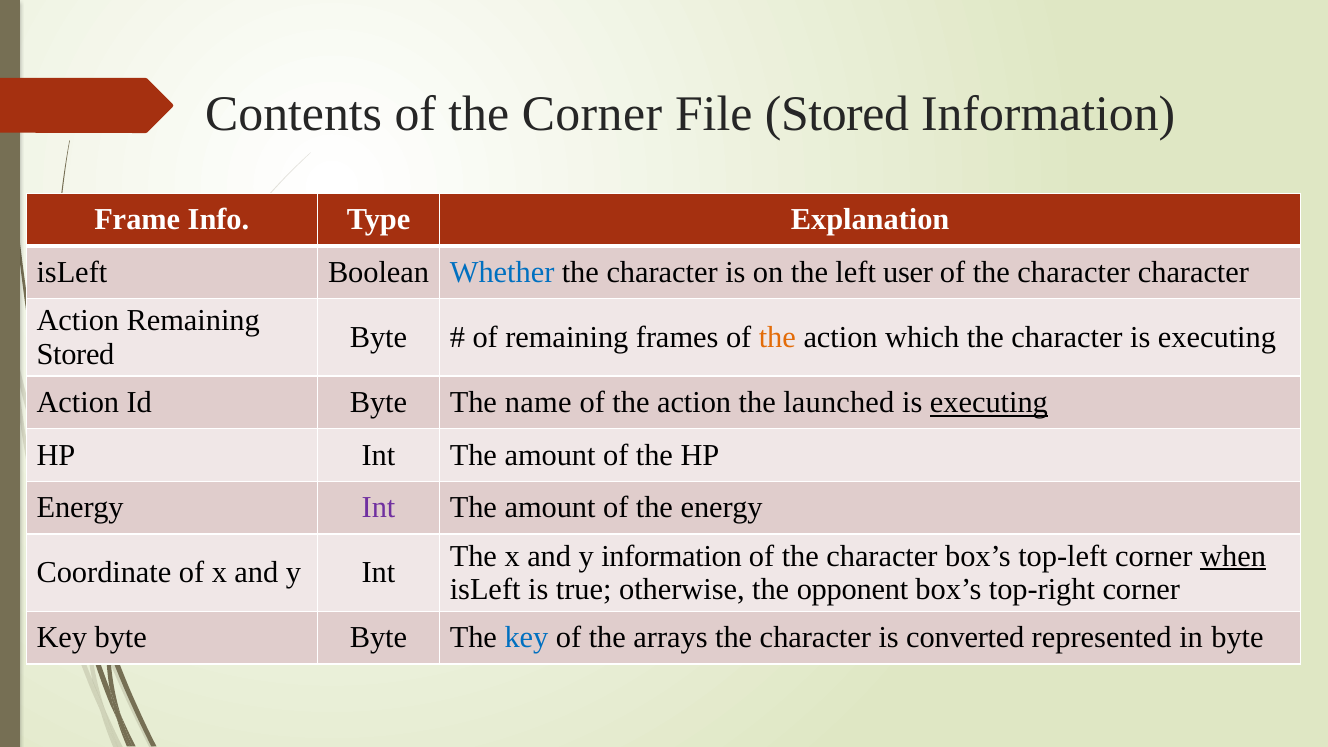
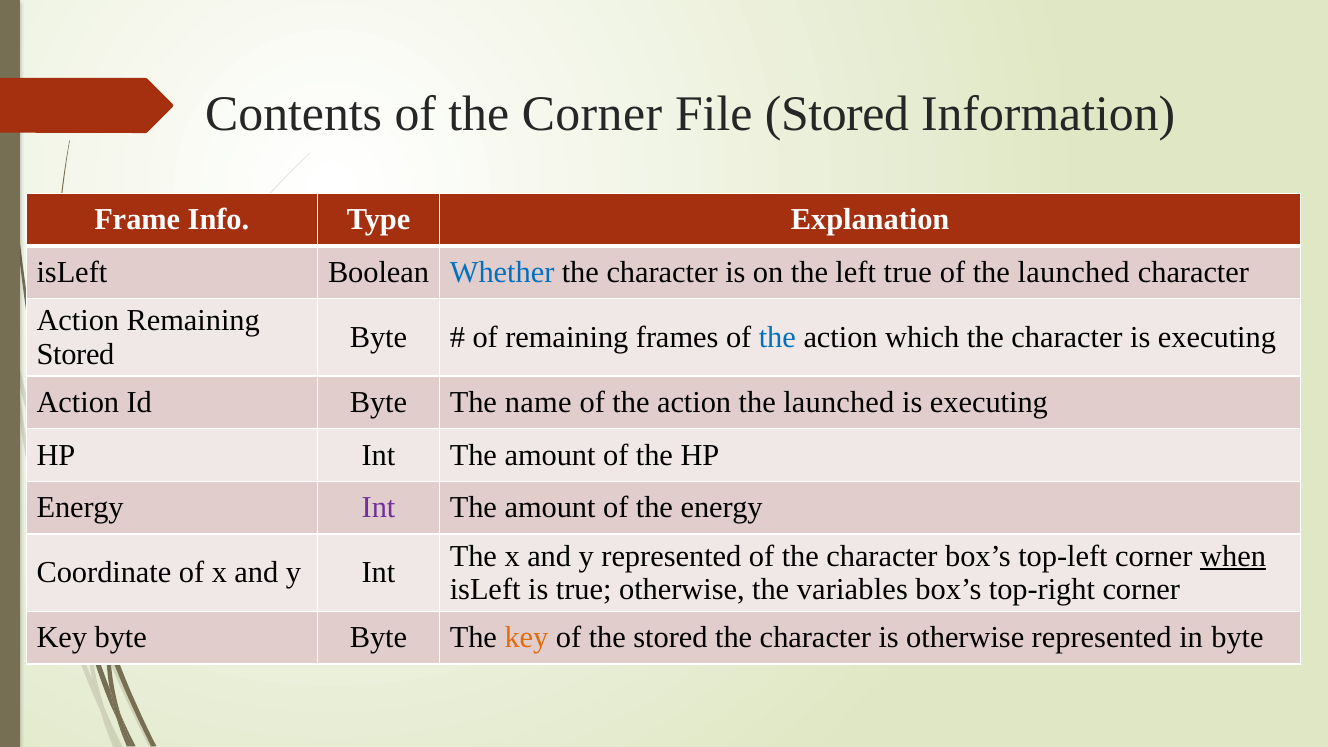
left user: user -> true
character at (1074, 272): character -> launched
the at (777, 337) colour: orange -> blue
executing at (989, 403) underline: present -> none
y information: information -> represented
opponent: opponent -> variables
key at (526, 638) colour: blue -> orange
the arrays: arrays -> stored
is converted: converted -> otherwise
